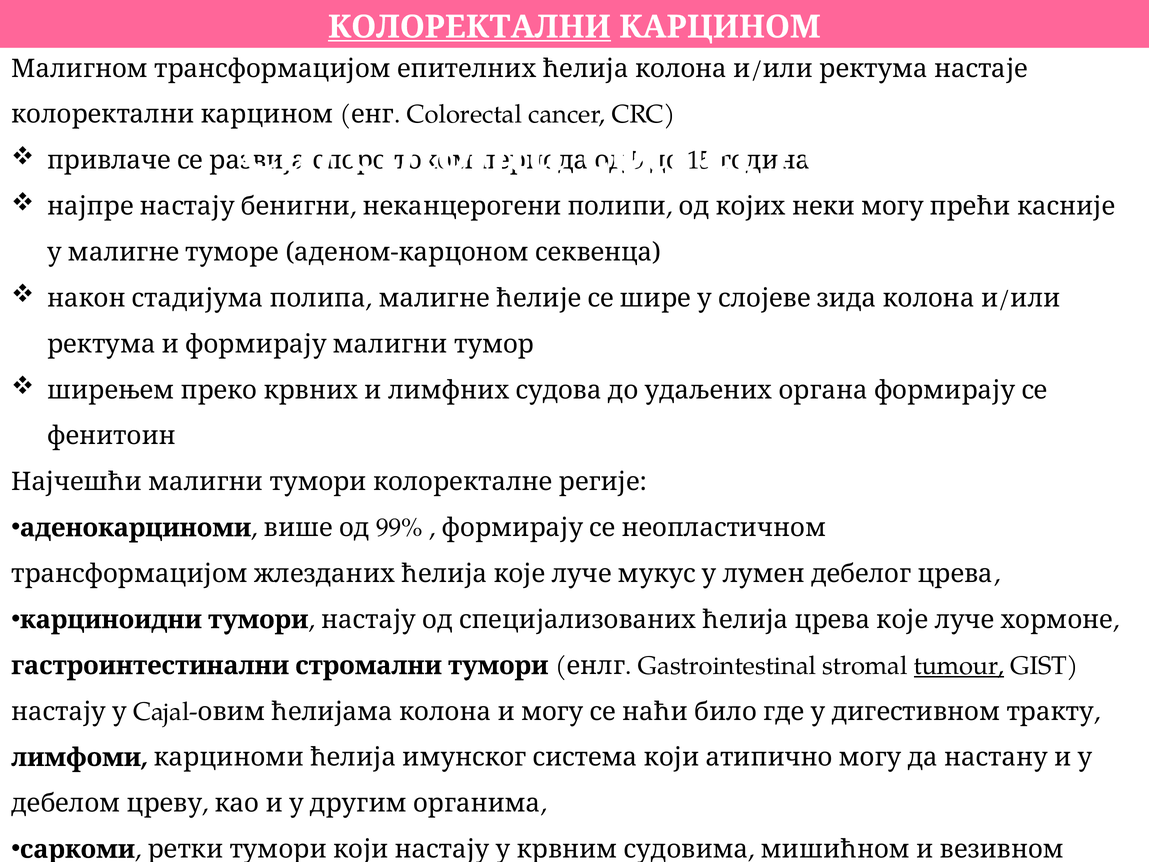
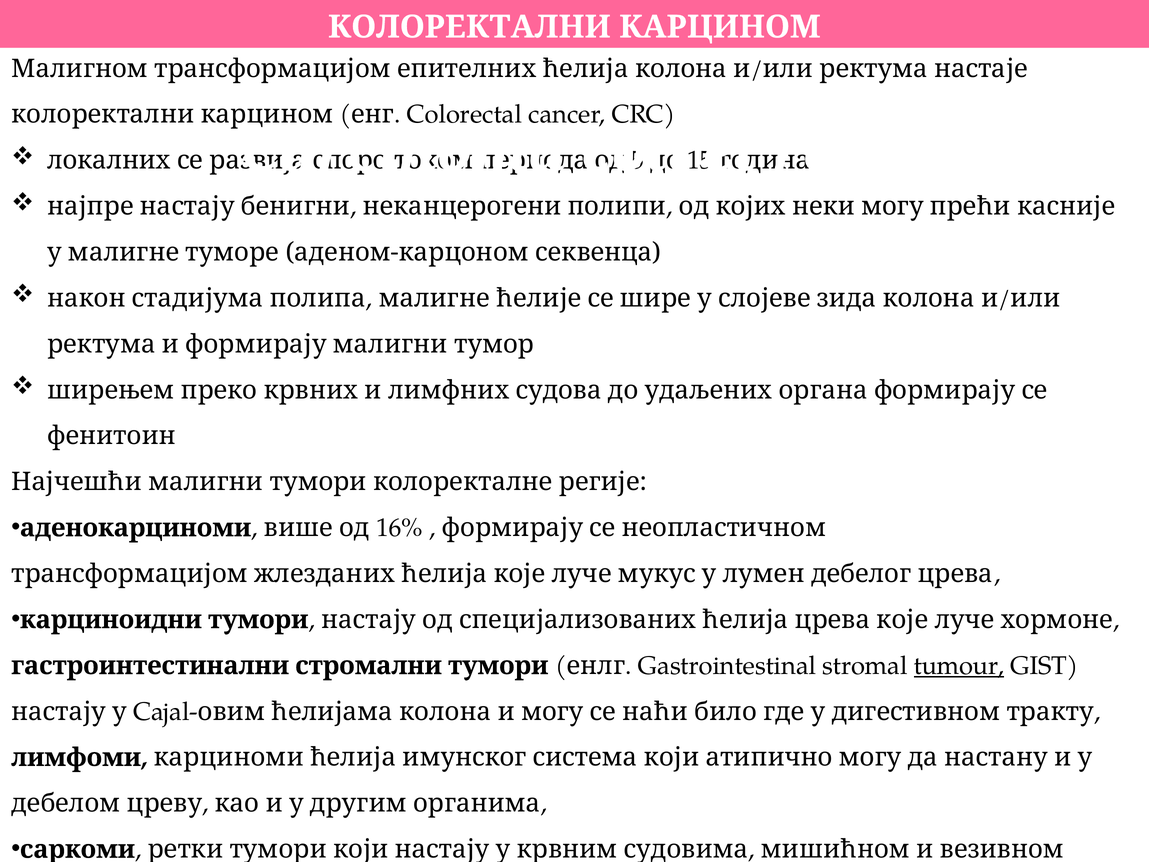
КОЛОРЕКТАЛНИ underline: present -> none
привлаче: привлаче -> локалних
99%: 99% -> 16%
